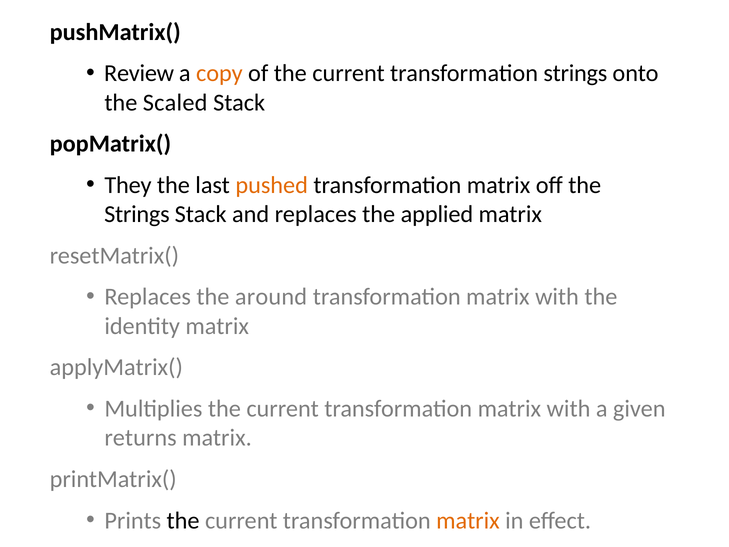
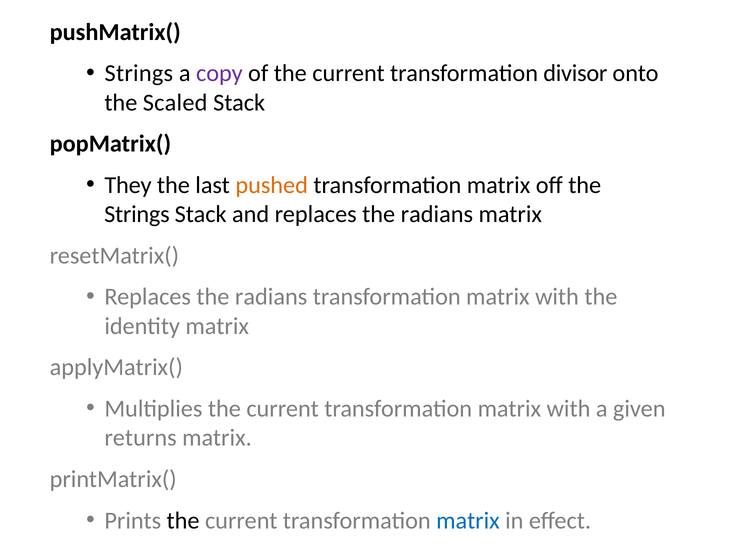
Review at (139, 73): Review -> Strings
copy colour: orange -> purple
transformation strings: strings -> divisor
and replaces the applied: applied -> radians
around at (271, 297): around -> radians
matrix at (468, 520) colour: orange -> blue
